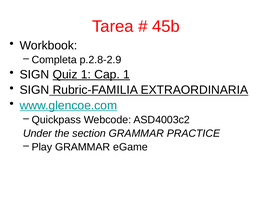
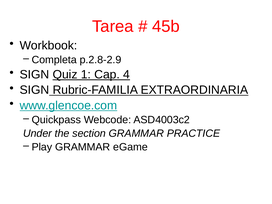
Cap 1: 1 -> 4
